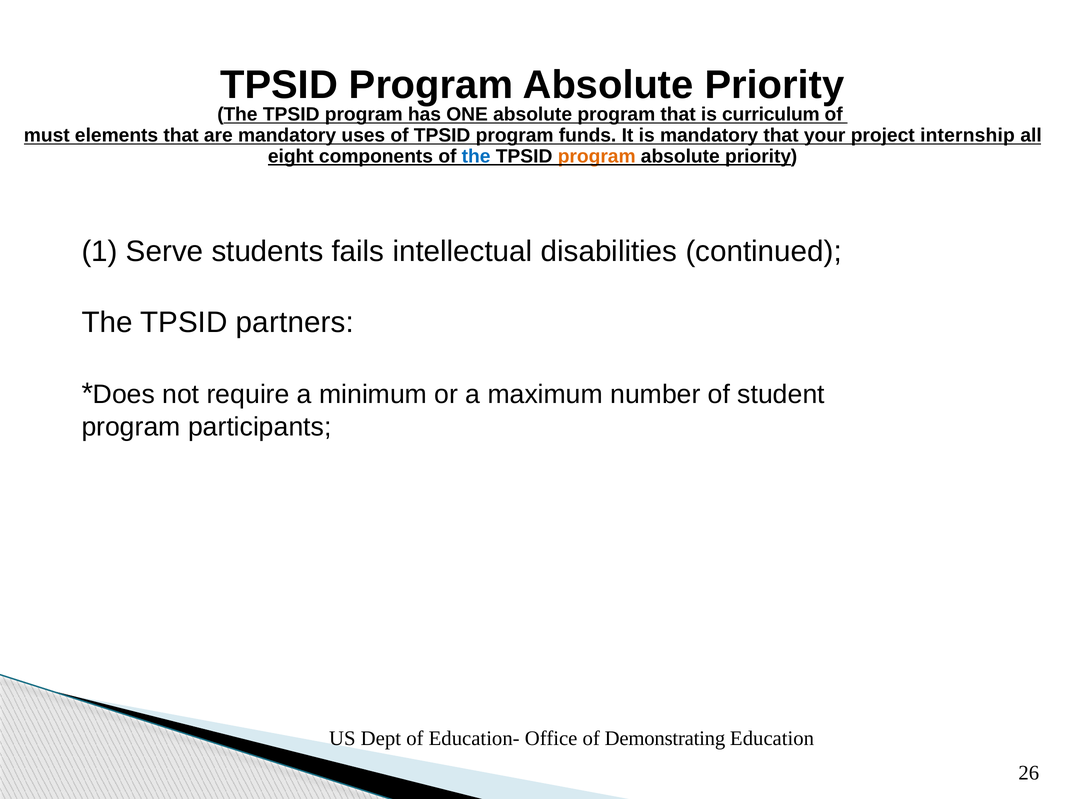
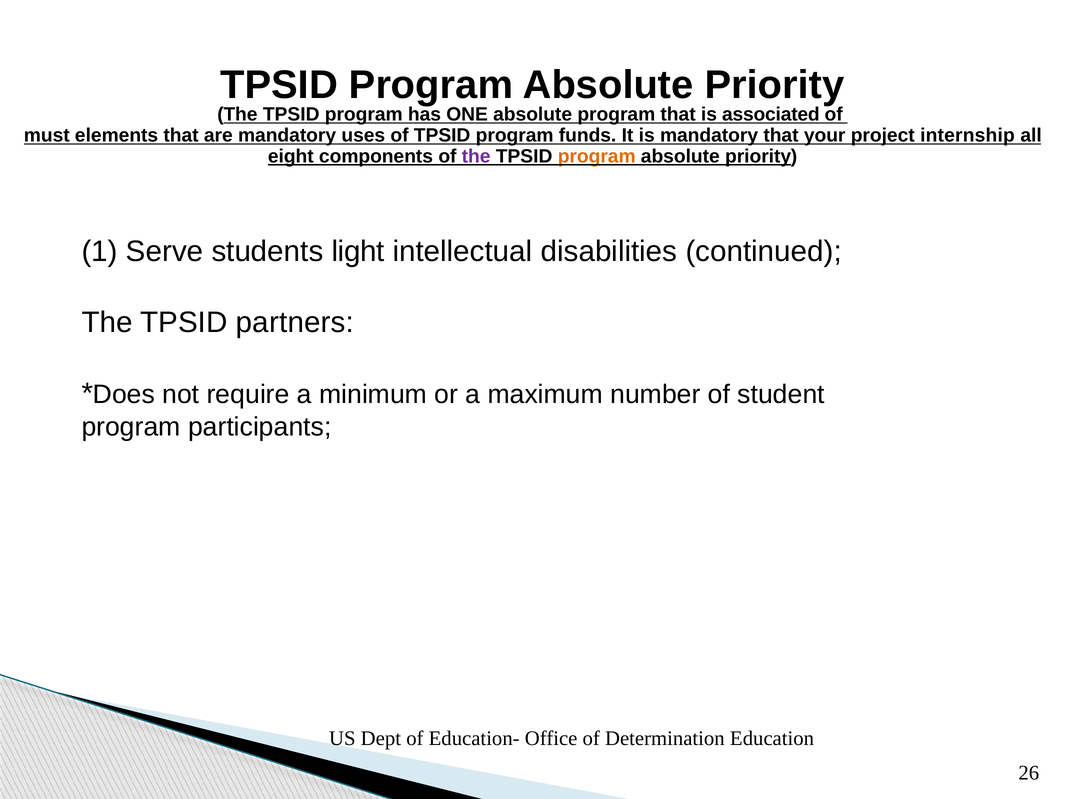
curriculum: curriculum -> associated
the at (476, 156) colour: blue -> purple
fails: fails -> light
Demonstrating: Demonstrating -> Determination
